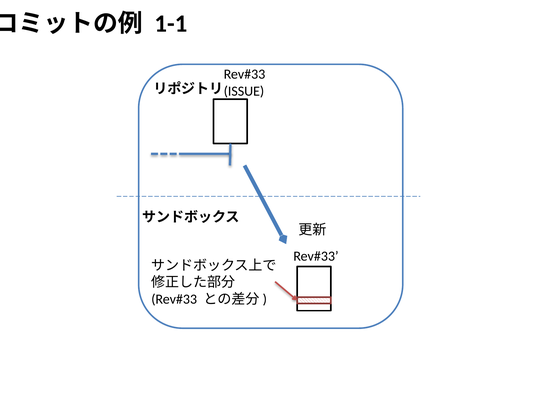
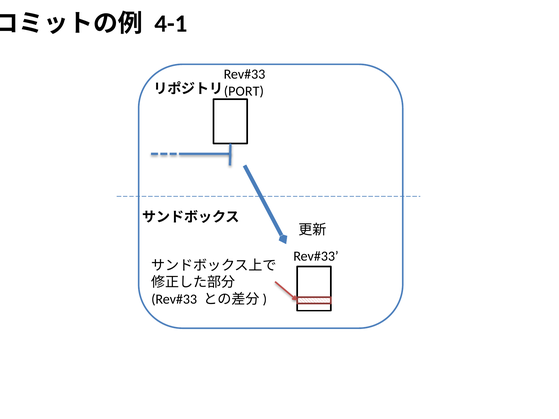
1-1: 1-1 -> 4-1
ISSUE: ISSUE -> PORT
